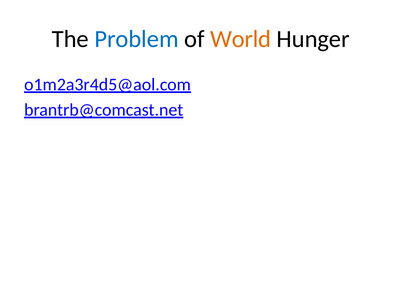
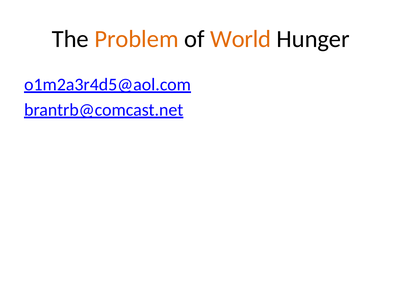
Problem colour: blue -> orange
